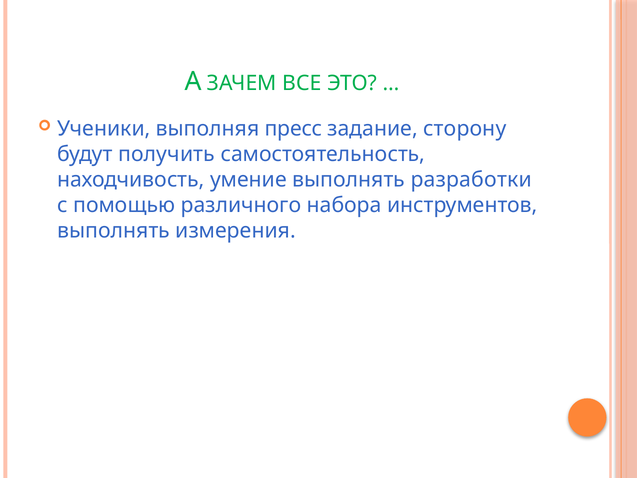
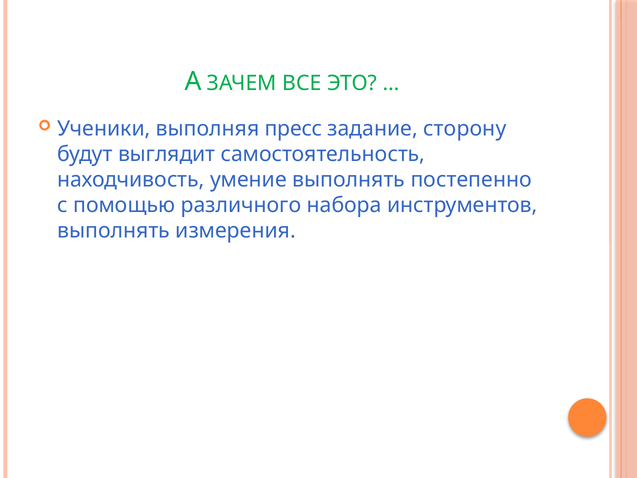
получить: получить -> выглядит
разработки: разработки -> постепенно
